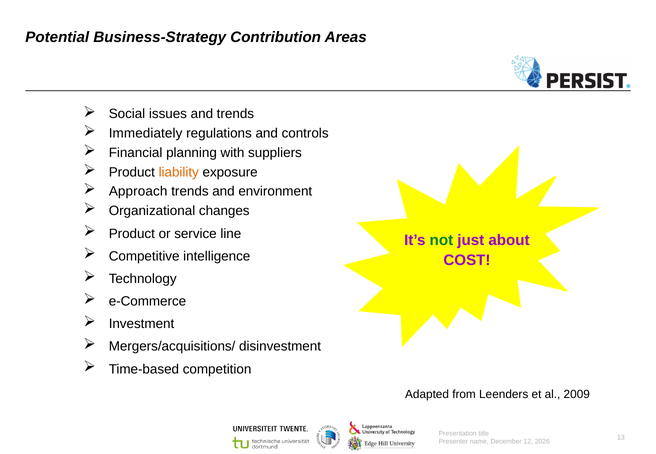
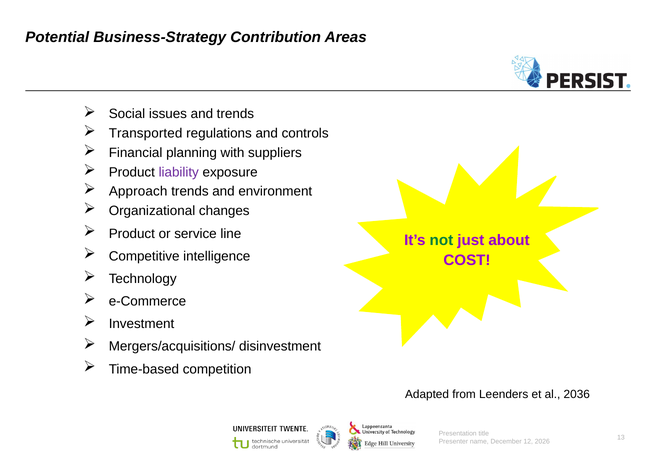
Immediately: Immediately -> Transported
liability colour: orange -> purple
2009: 2009 -> 2036
